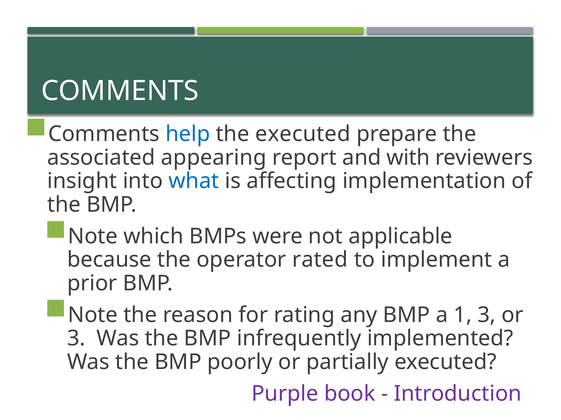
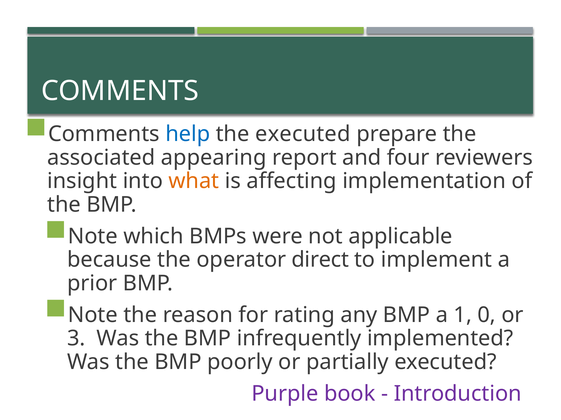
with: with -> four
what colour: blue -> orange
rated: rated -> direct
1 3: 3 -> 0
